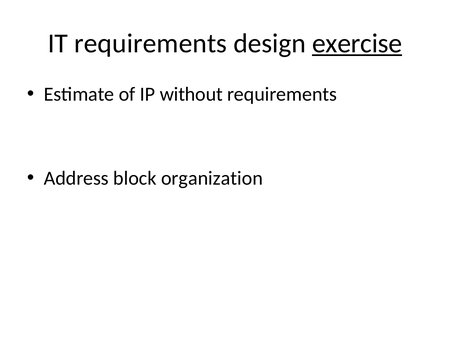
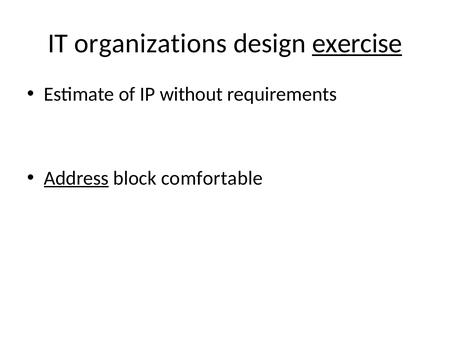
IT requirements: requirements -> organizations
Address underline: none -> present
organization: organization -> comfortable
